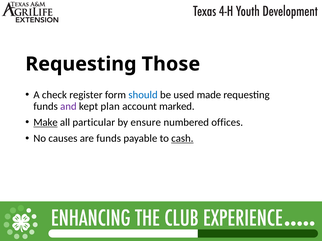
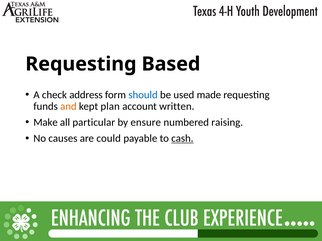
Those: Those -> Based
register: register -> address
and colour: purple -> orange
marked: marked -> written
Make underline: present -> none
offices: offices -> raising
are funds: funds -> could
